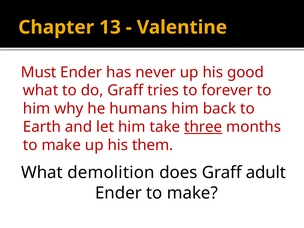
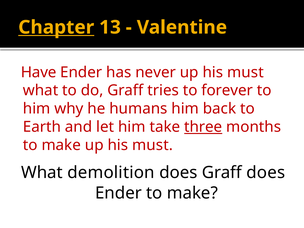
Chapter underline: none -> present
Must: Must -> Have
good at (246, 72): good -> must
make up his them: them -> must
Graff adult: adult -> does
